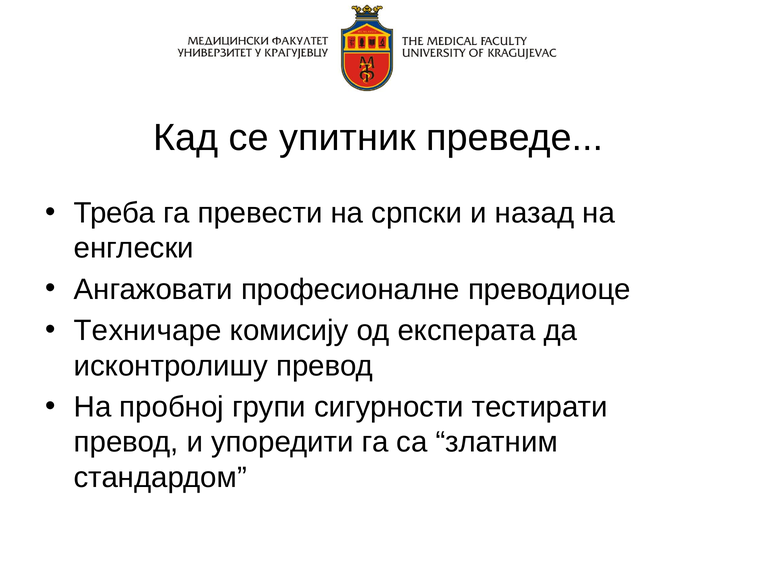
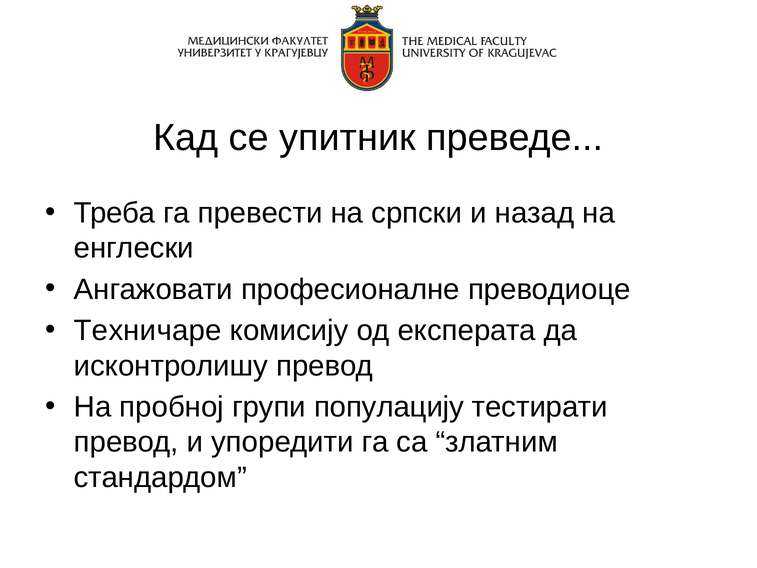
сигурности: сигурности -> популацију
